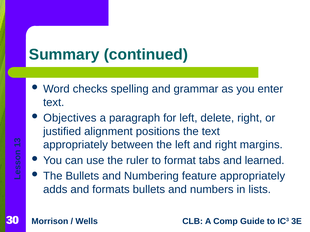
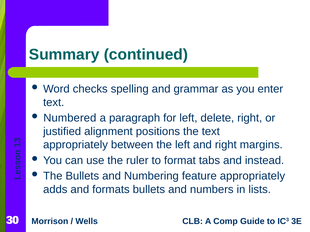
Objectives: Objectives -> Numbered
learned: learned -> instead
